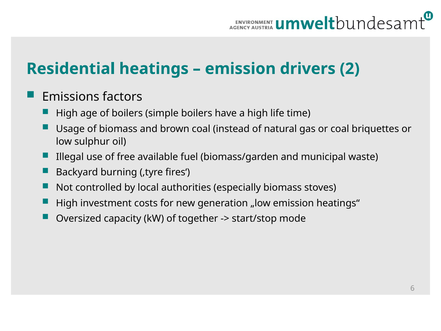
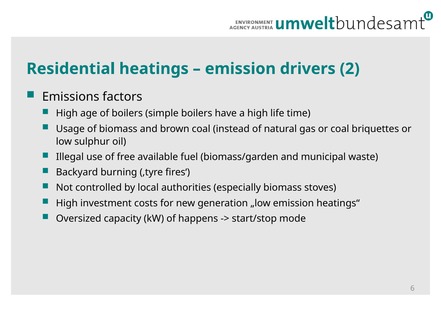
together: together -> happens
